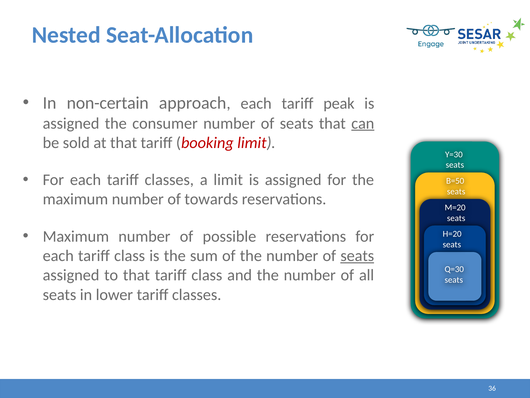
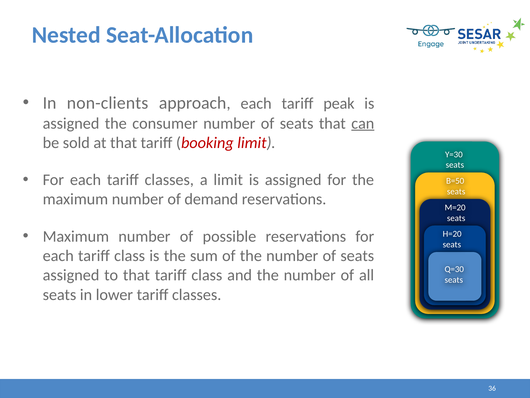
non-certain: non-certain -> non-clients
towards: towards -> demand
seats at (357, 256) underline: present -> none
